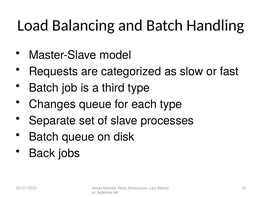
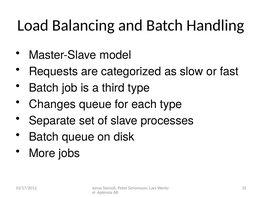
Back: Back -> More
